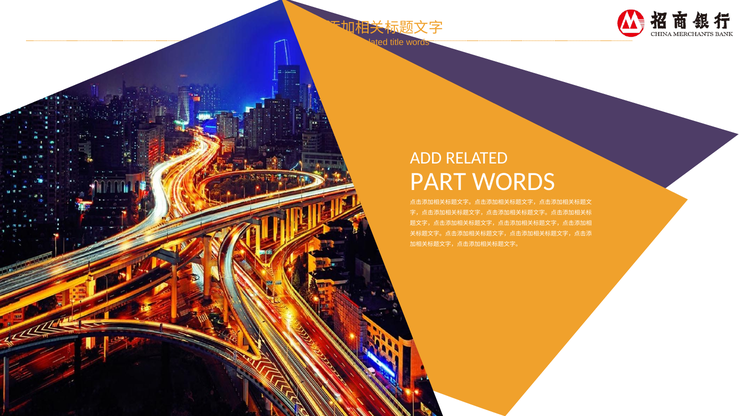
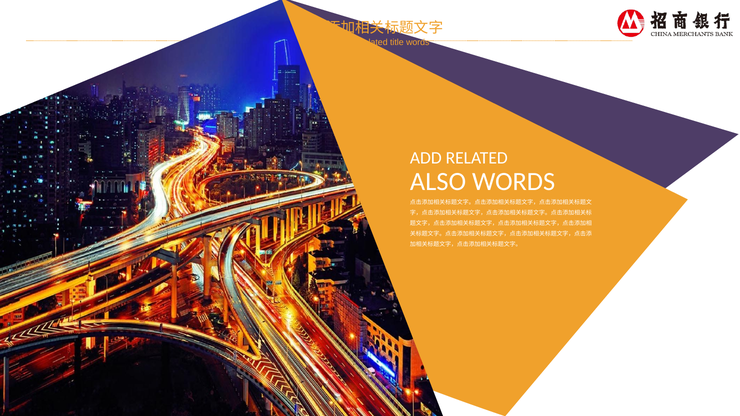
PART: PART -> ALSO
